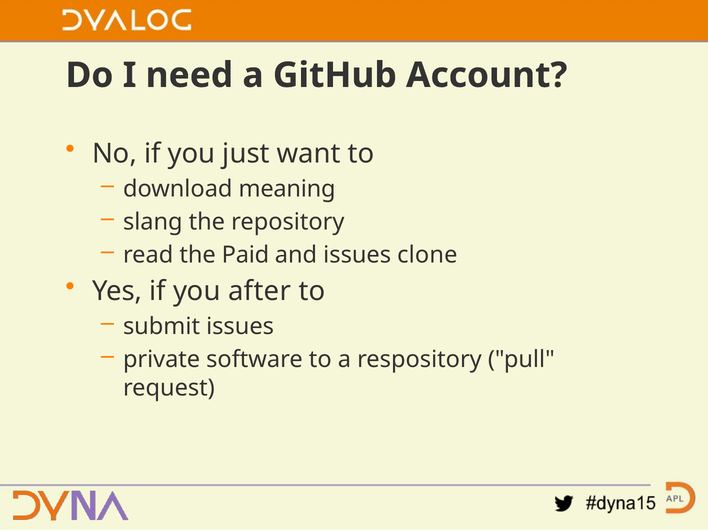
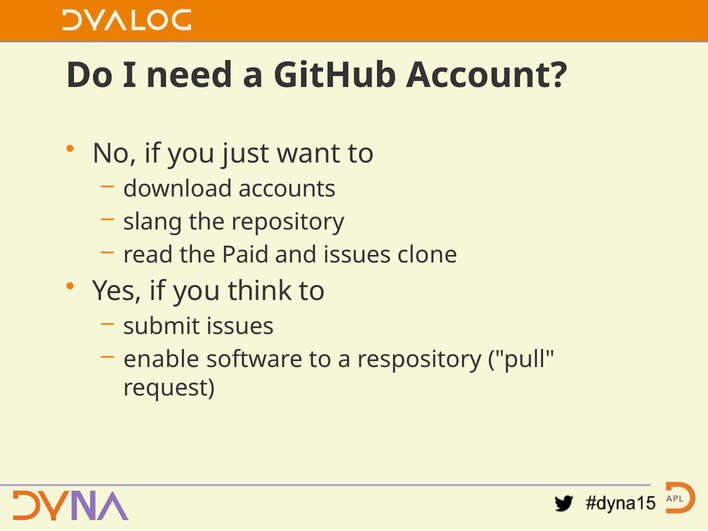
meaning: meaning -> accounts
after: after -> think
private: private -> enable
